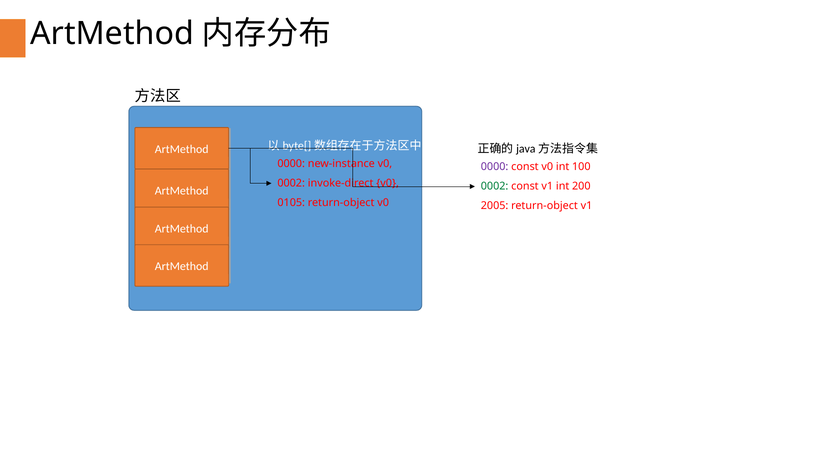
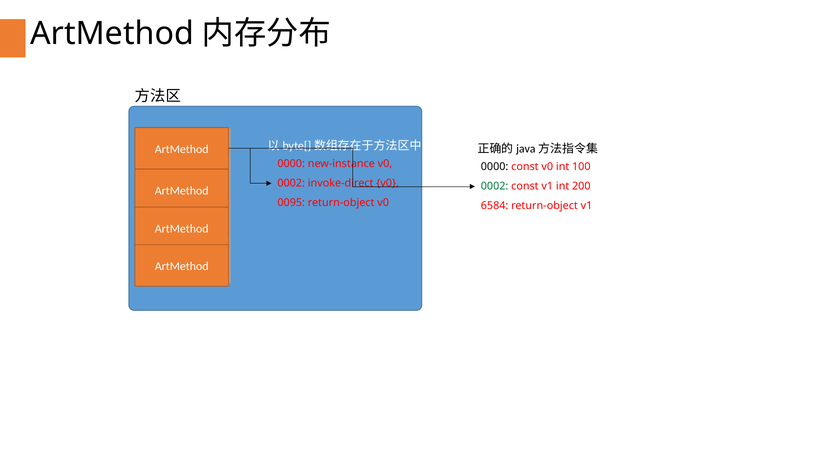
0000 at (495, 167) colour: purple -> black
0105: 0105 -> 0095
2005: 2005 -> 6584
